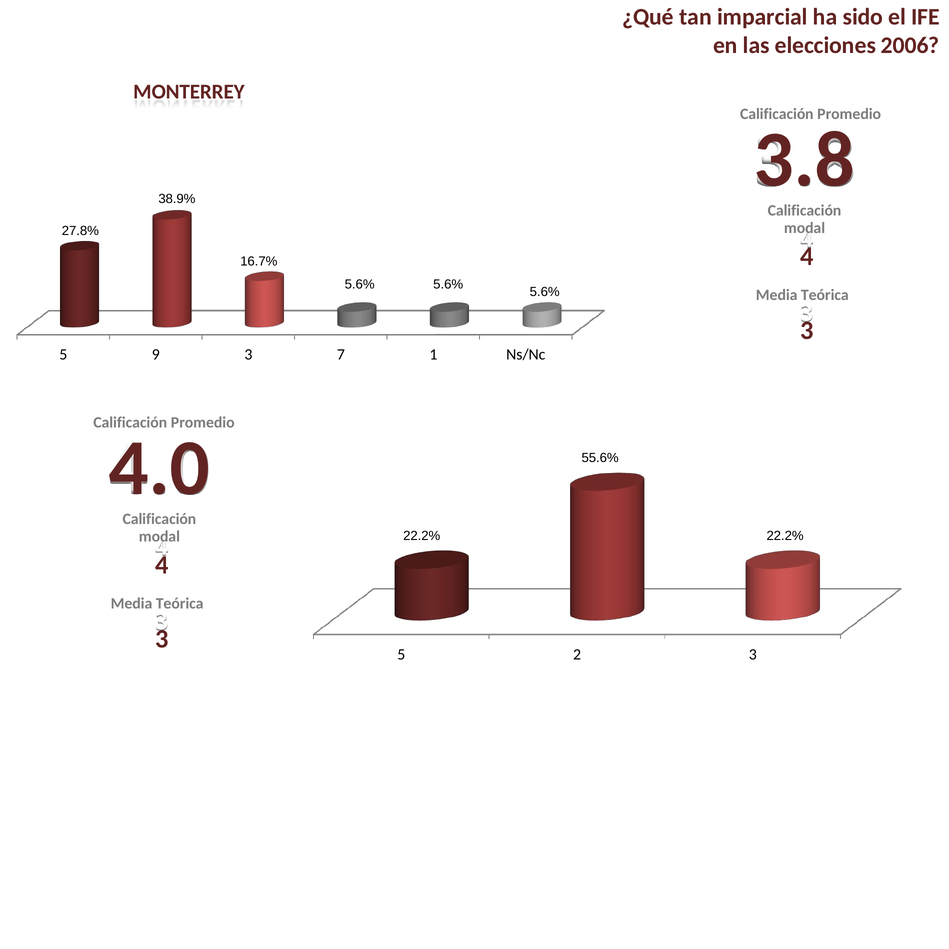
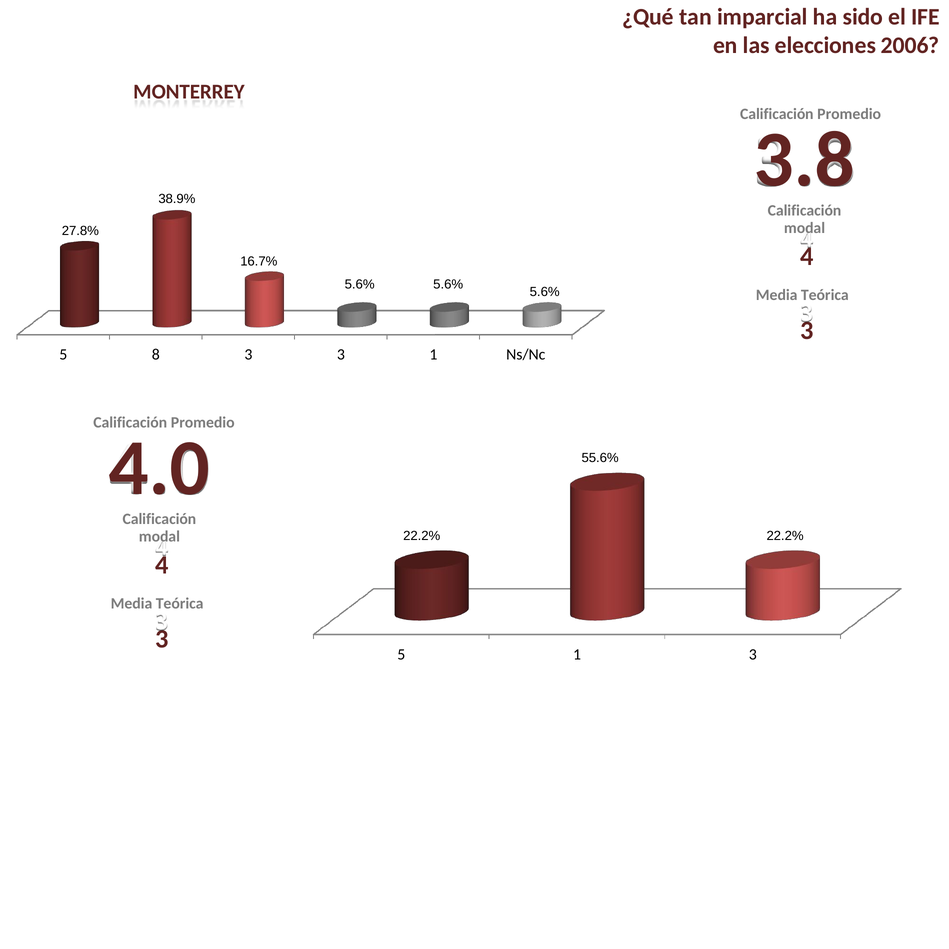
9: 9 -> 8
3 7: 7 -> 3
5 2: 2 -> 1
